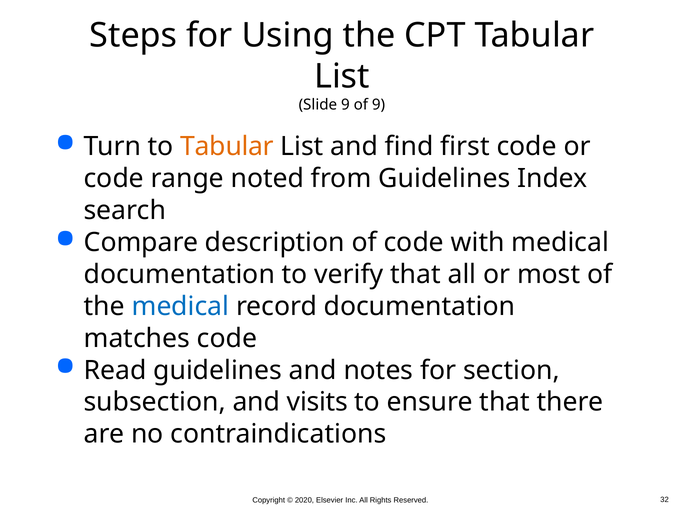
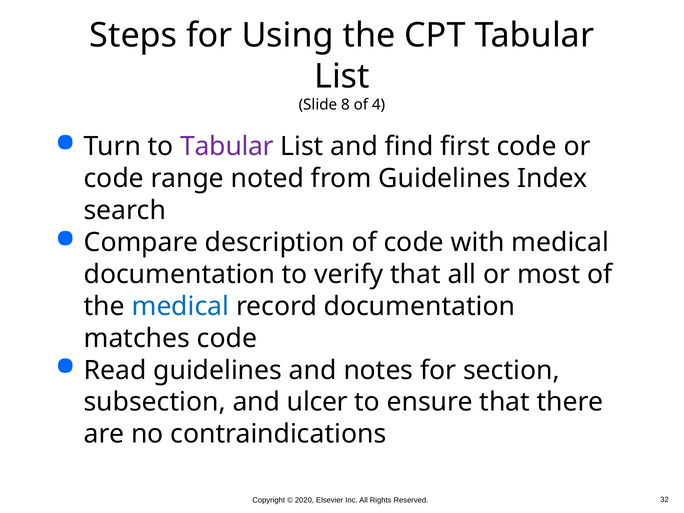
Slide 9: 9 -> 8
of 9: 9 -> 4
Tabular at (227, 147) colour: orange -> purple
visits: visits -> ulcer
